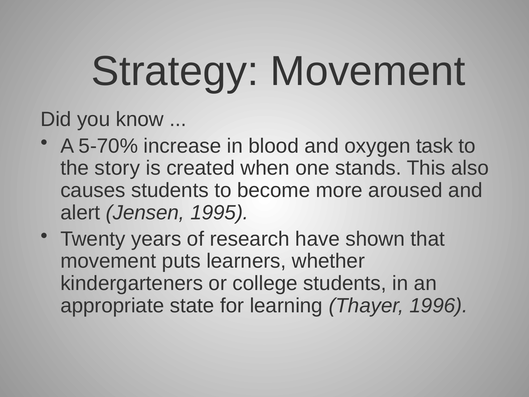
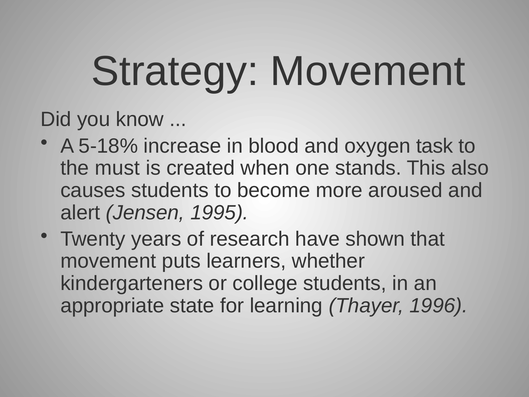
5-70%: 5-70% -> 5-18%
story: story -> must
